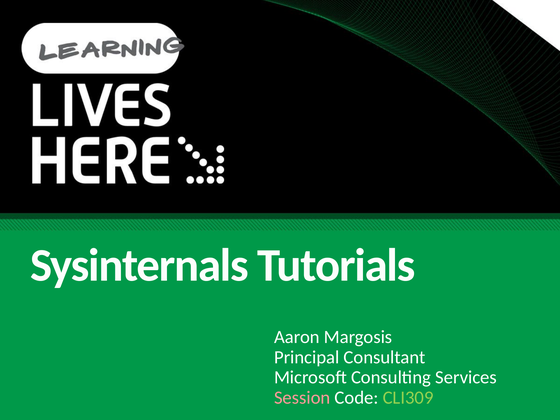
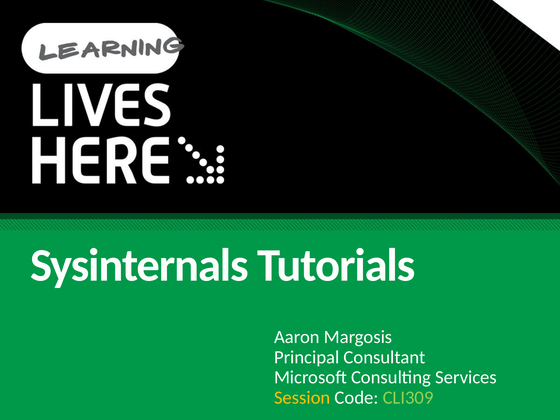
Session colour: pink -> yellow
